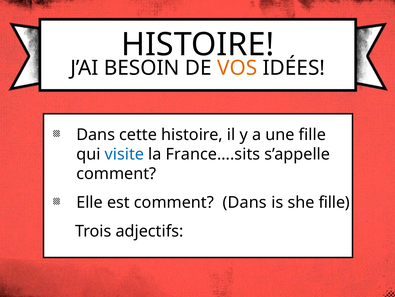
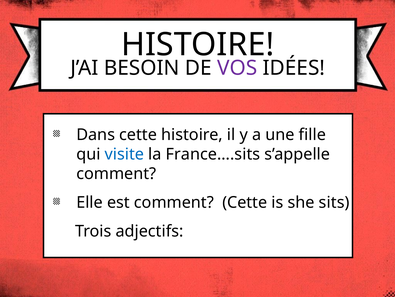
VOS colour: orange -> purple
comment Dans: Dans -> Cette
she fille: fille -> sits
